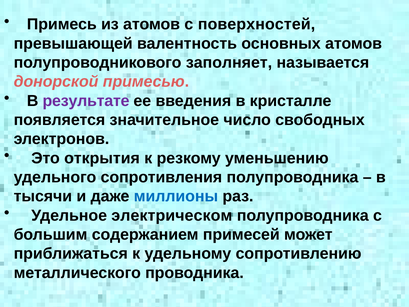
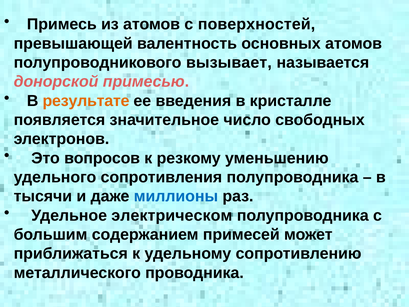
заполняет: заполняет -> вызывает
результате colour: purple -> orange
открытия: открытия -> вопросов
